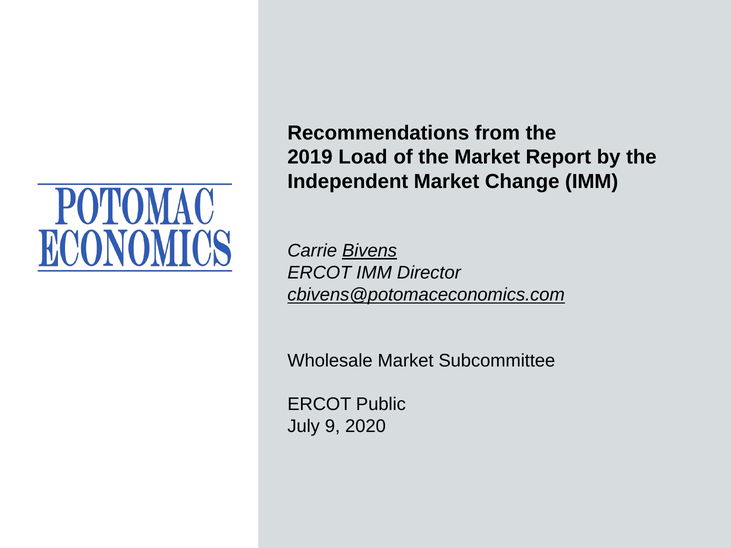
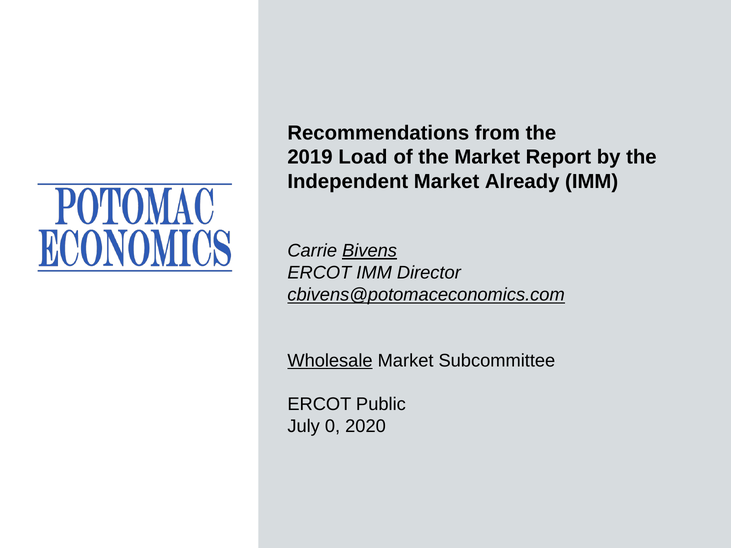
Change: Change -> Already
Wholesale underline: none -> present
9: 9 -> 0
